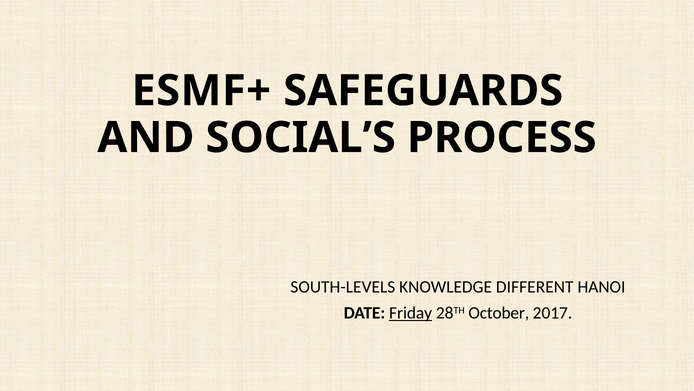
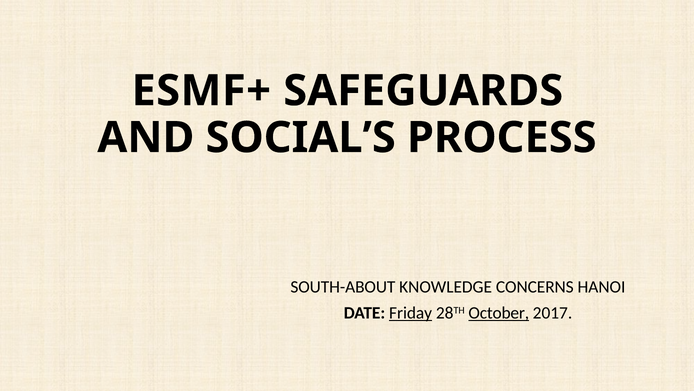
SOUTH-LEVELS: SOUTH-LEVELS -> SOUTH-ABOUT
DIFFERENT: DIFFERENT -> CONCERNS
October underline: none -> present
